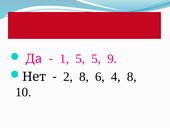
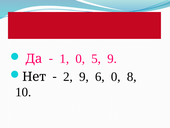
1 5: 5 -> 0
2 8: 8 -> 9
6 4: 4 -> 0
